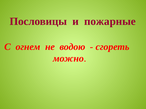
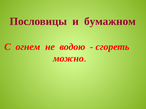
пожарные: пожарные -> бумажном
